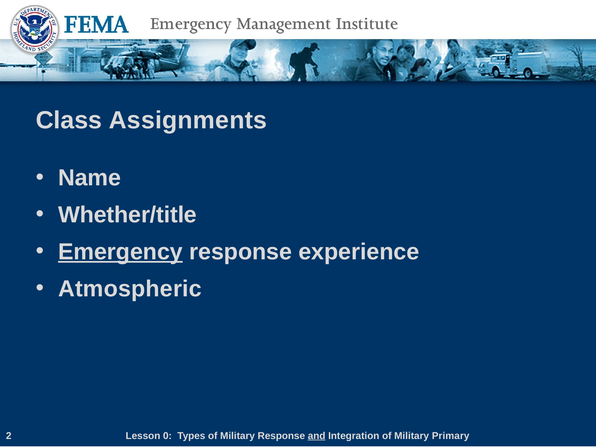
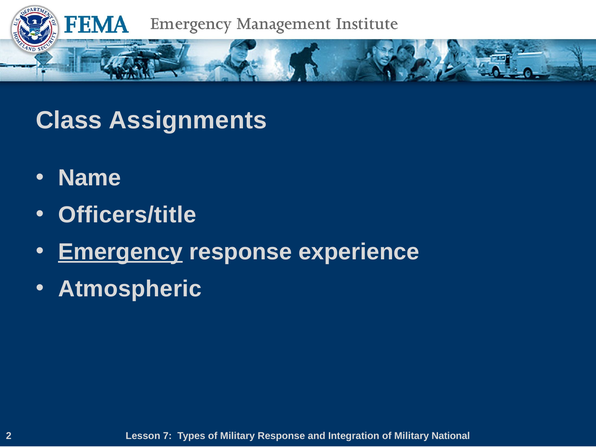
Whether/title: Whether/title -> Officers/title
0: 0 -> 7
and underline: present -> none
Primary: Primary -> National
